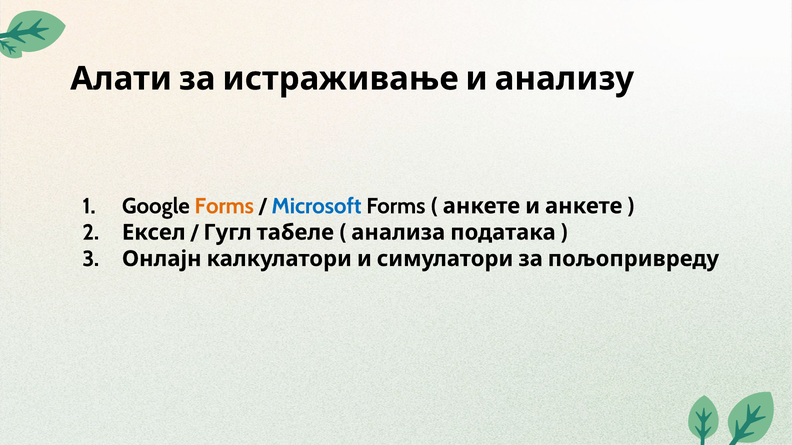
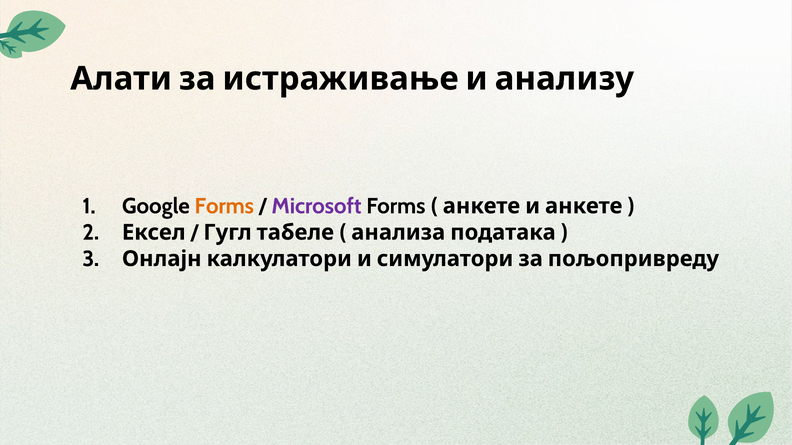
Microsoft colour: blue -> purple
